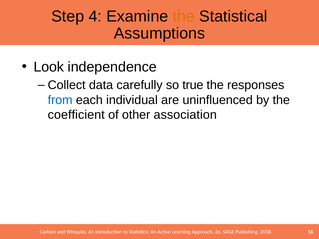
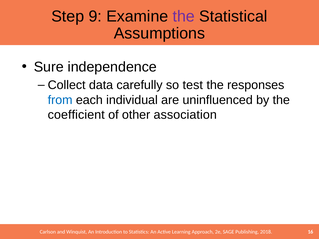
4: 4 -> 9
the at (184, 16) colour: orange -> purple
Look: Look -> Sure
true: true -> test
